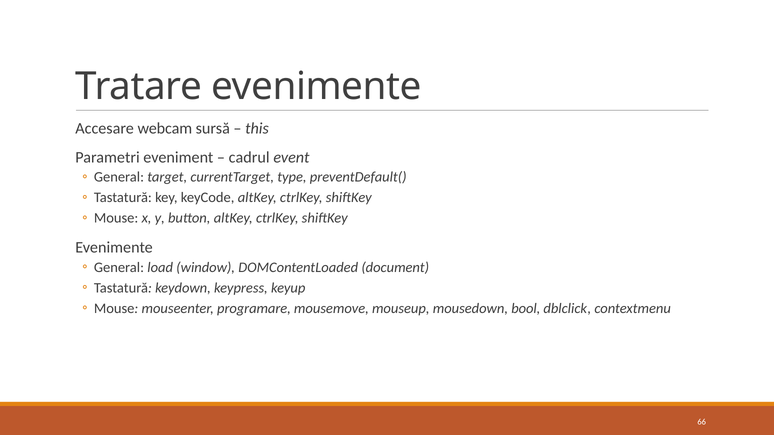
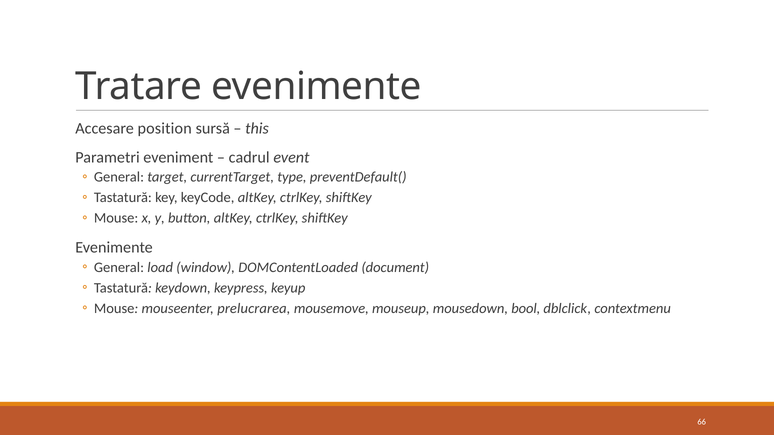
webcam: webcam -> position
programare: programare -> prelucrarea
